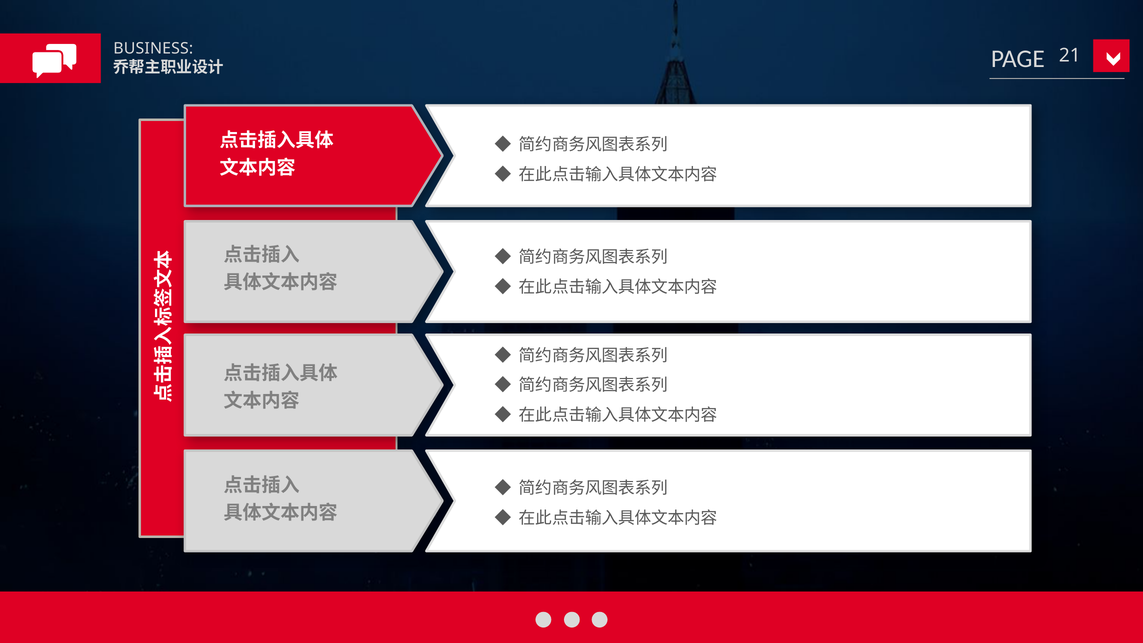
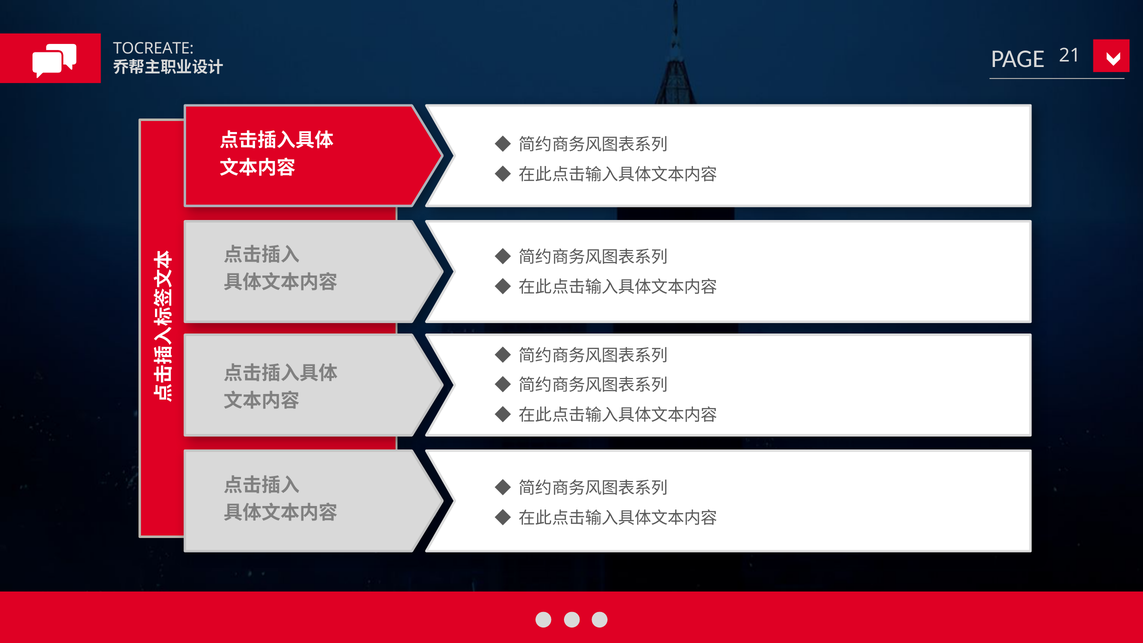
BUSINESS: BUSINESS -> TOCREATE
